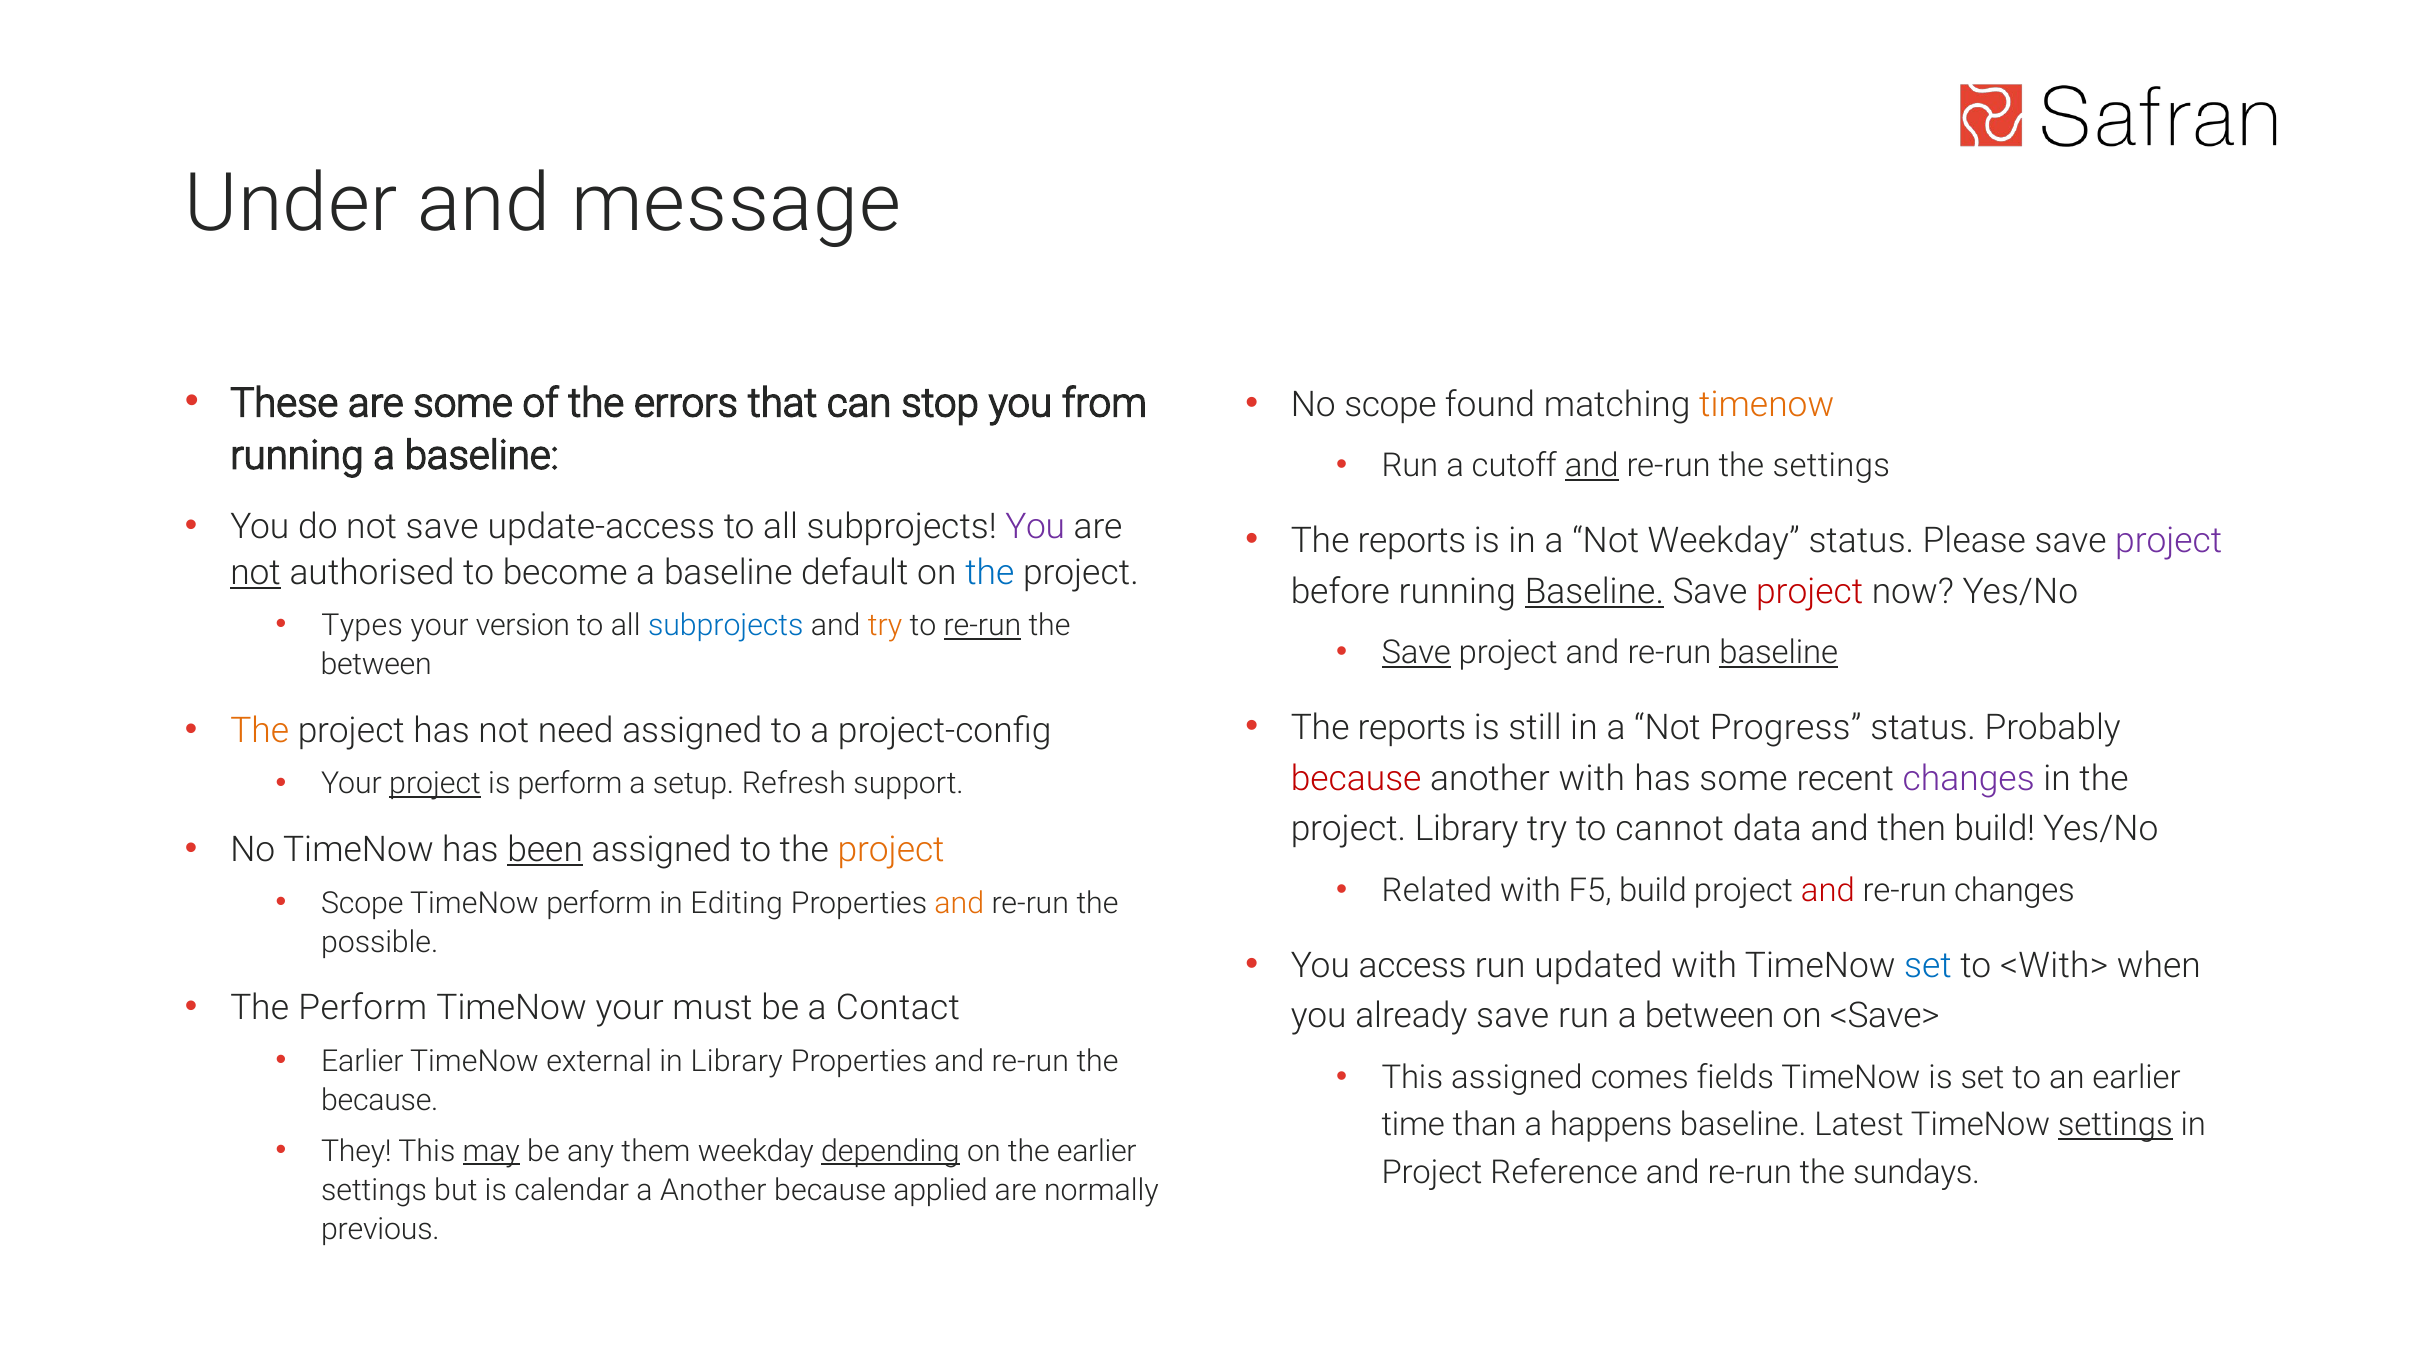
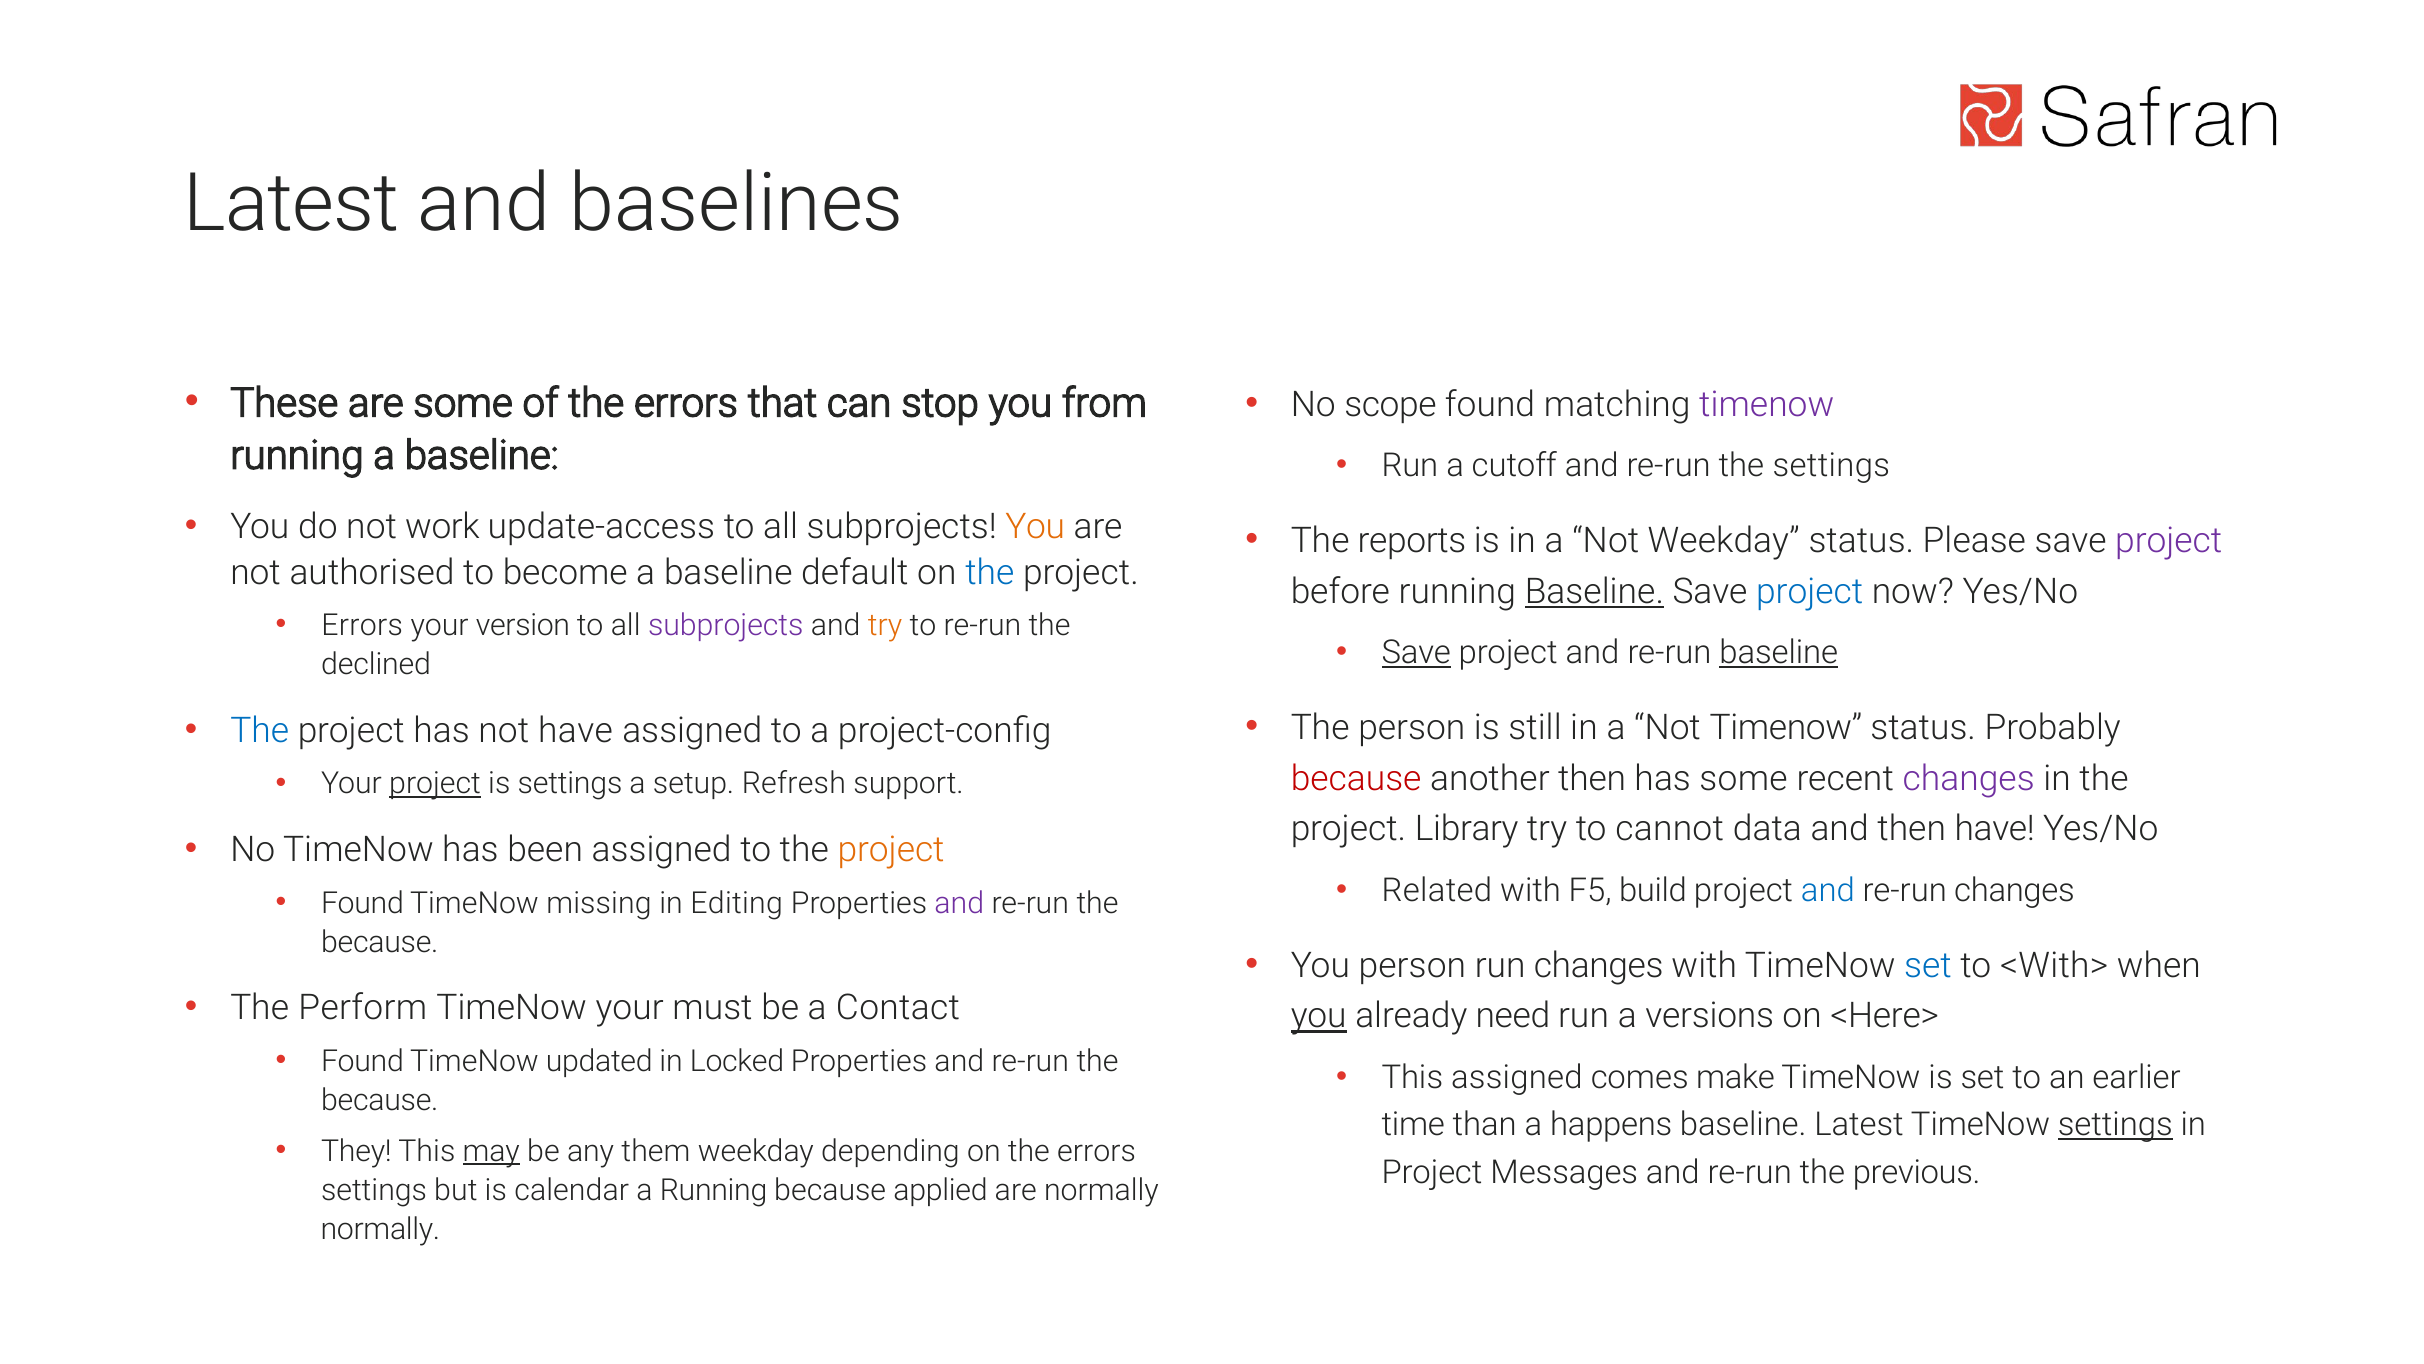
Under at (291, 204): Under -> Latest
message: message -> baselines
timenow at (1767, 404) colour: orange -> purple
and at (1592, 465) underline: present -> none
not save: save -> work
You at (1035, 526) colour: purple -> orange
not at (256, 572) underline: present -> none
project at (1810, 591) colour: red -> blue
Types at (362, 625): Types -> Errors
subprojects at (726, 625) colour: blue -> purple
re-run at (982, 625) underline: present -> none
between at (376, 665): between -> declined
reports at (1412, 727): reports -> person
Not Progress: Progress -> Timenow
The at (260, 730) colour: orange -> blue
not need: need -> have
another with: with -> then
is perform: perform -> settings
then build: build -> have
been underline: present -> none
and at (1828, 890) colour: red -> blue
Scope at (362, 903): Scope -> Found
TimeNow perform: perform -> missing
and at (959, 903) colour: orange -> purple
possible at (380, 942): possible -> because
You access: access -> person
run updated: updated -> changes
you at (1319, 1016) underline: none -> present
already save: save -> need
a between: between -> versions
<Save>: <Save> -> <Here>
Earlier at (362, 1061): Earlier -> Found
external: external -> updated
in Library: Library -> Locked
fields: fields -> make
depending underline: present -> none
on the earlier: earlier -> errors
Reference: Reference -> Messages
sundays: sundays -> previous
a Another: Another -> Running
previous at (380, 1229): previous -> normally
